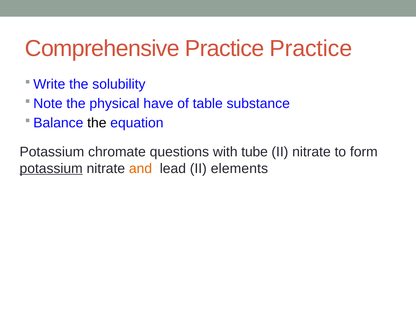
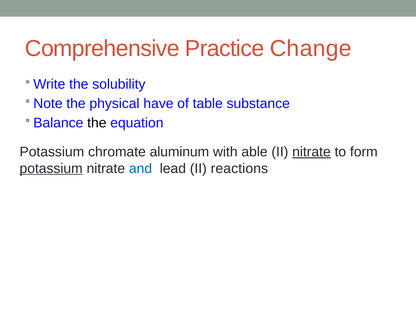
Practice Practice: Practice -> Change
questions: questions -> aluminum
tube: tube -> able
nitrate at (311, 152) underline: none -> present
and colour: orange -> blue
elements: elements -> reactions
